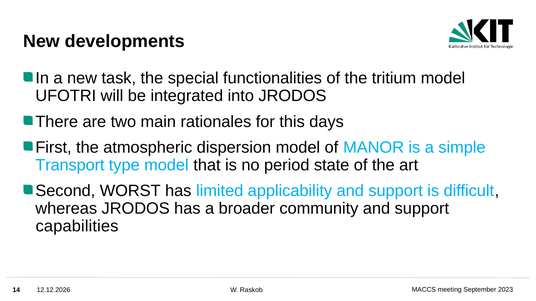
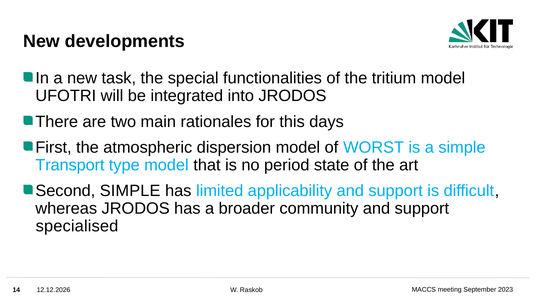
MANOR: MANOR -> WORST
Second WORST: WORST -> SIMPLE
capabilities: capabilities -> specialised
